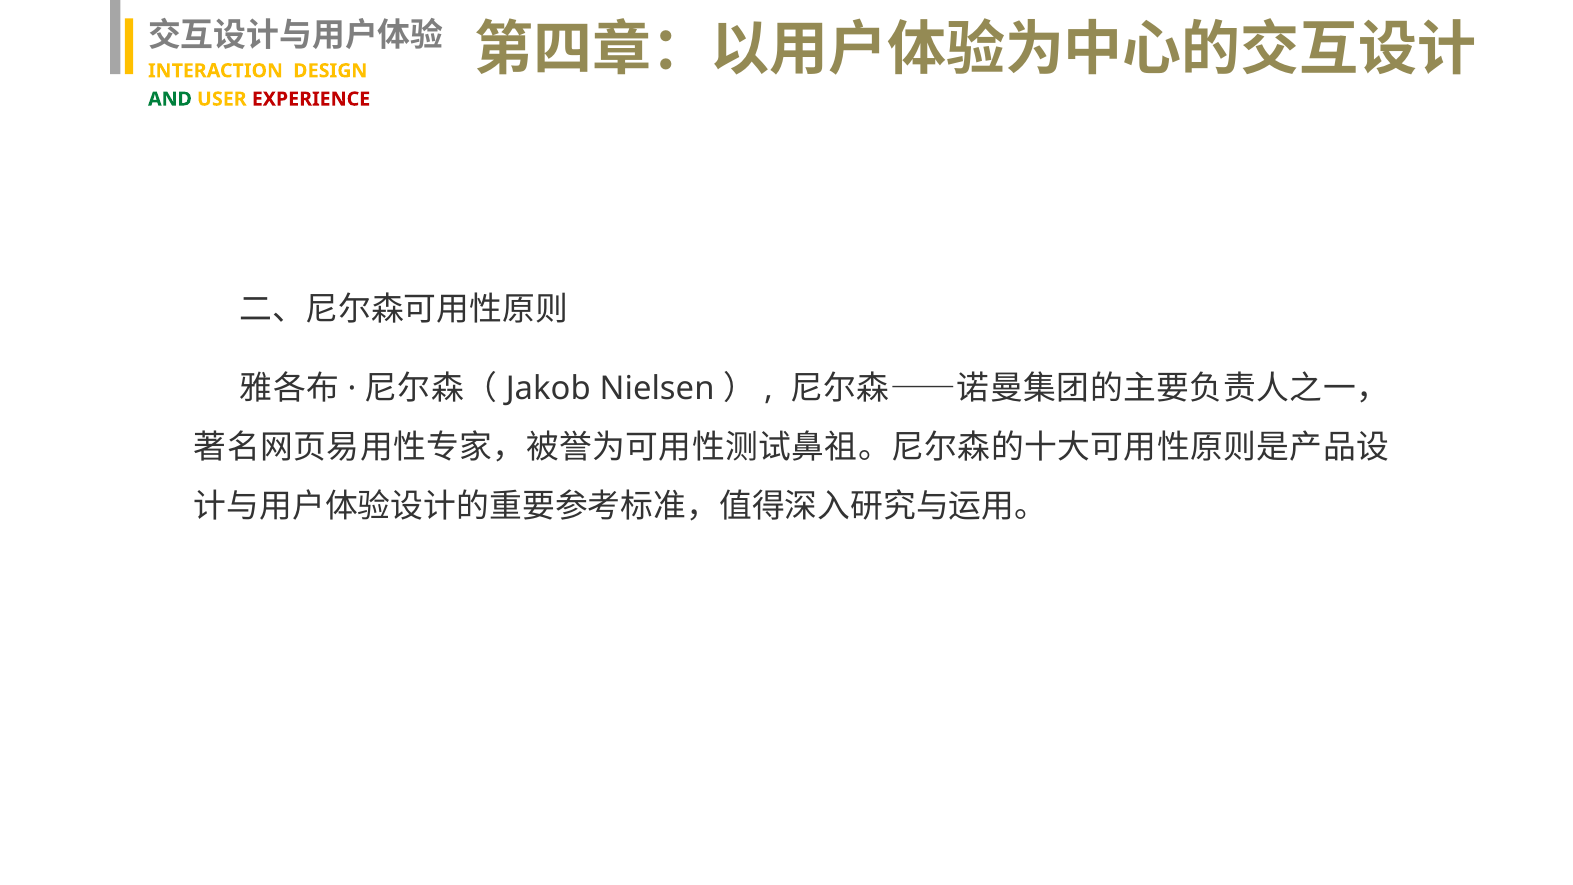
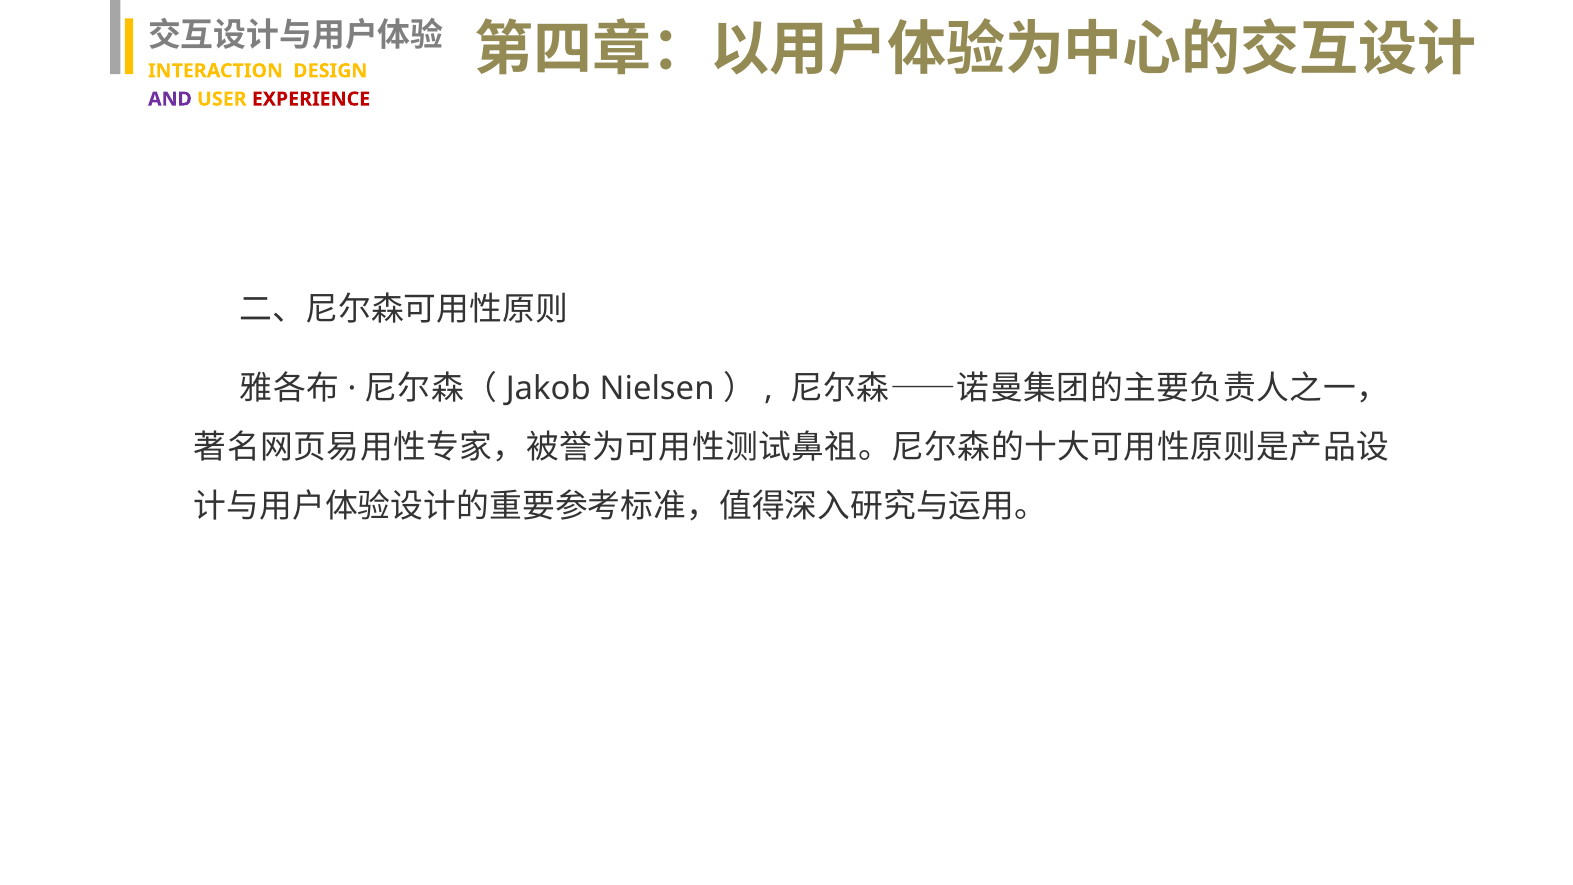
AND colour: green -> purple
